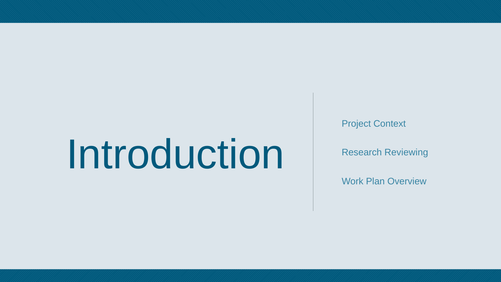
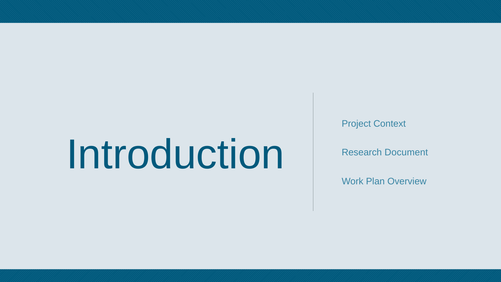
Reviewing: Reviewing -> Document
